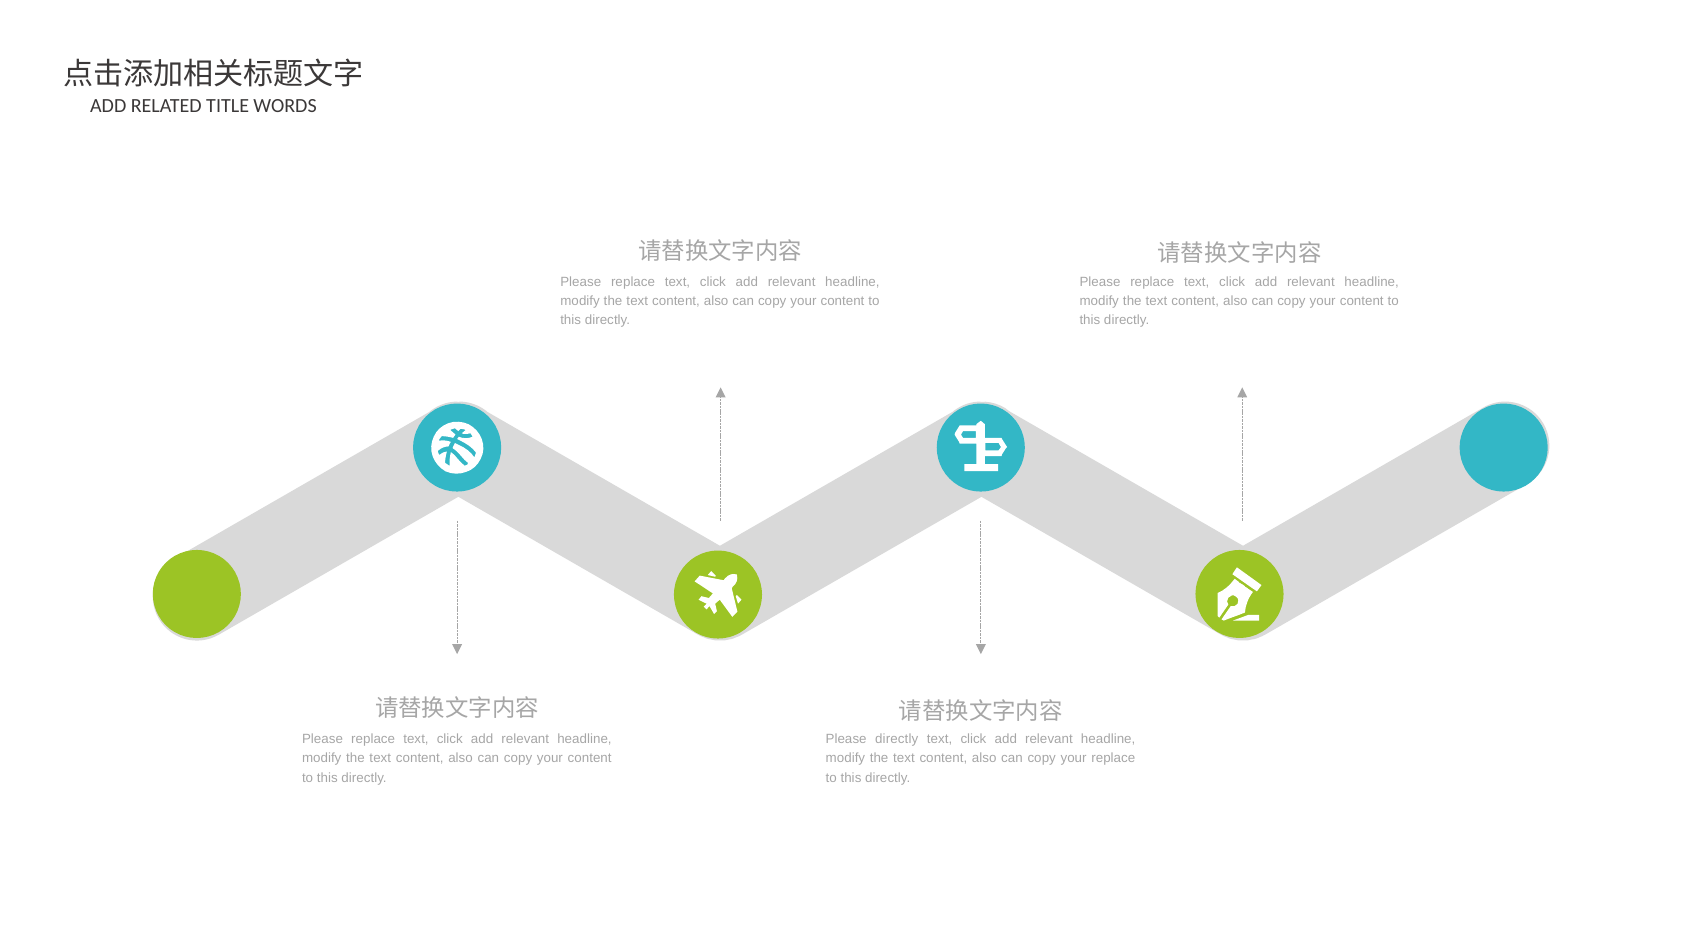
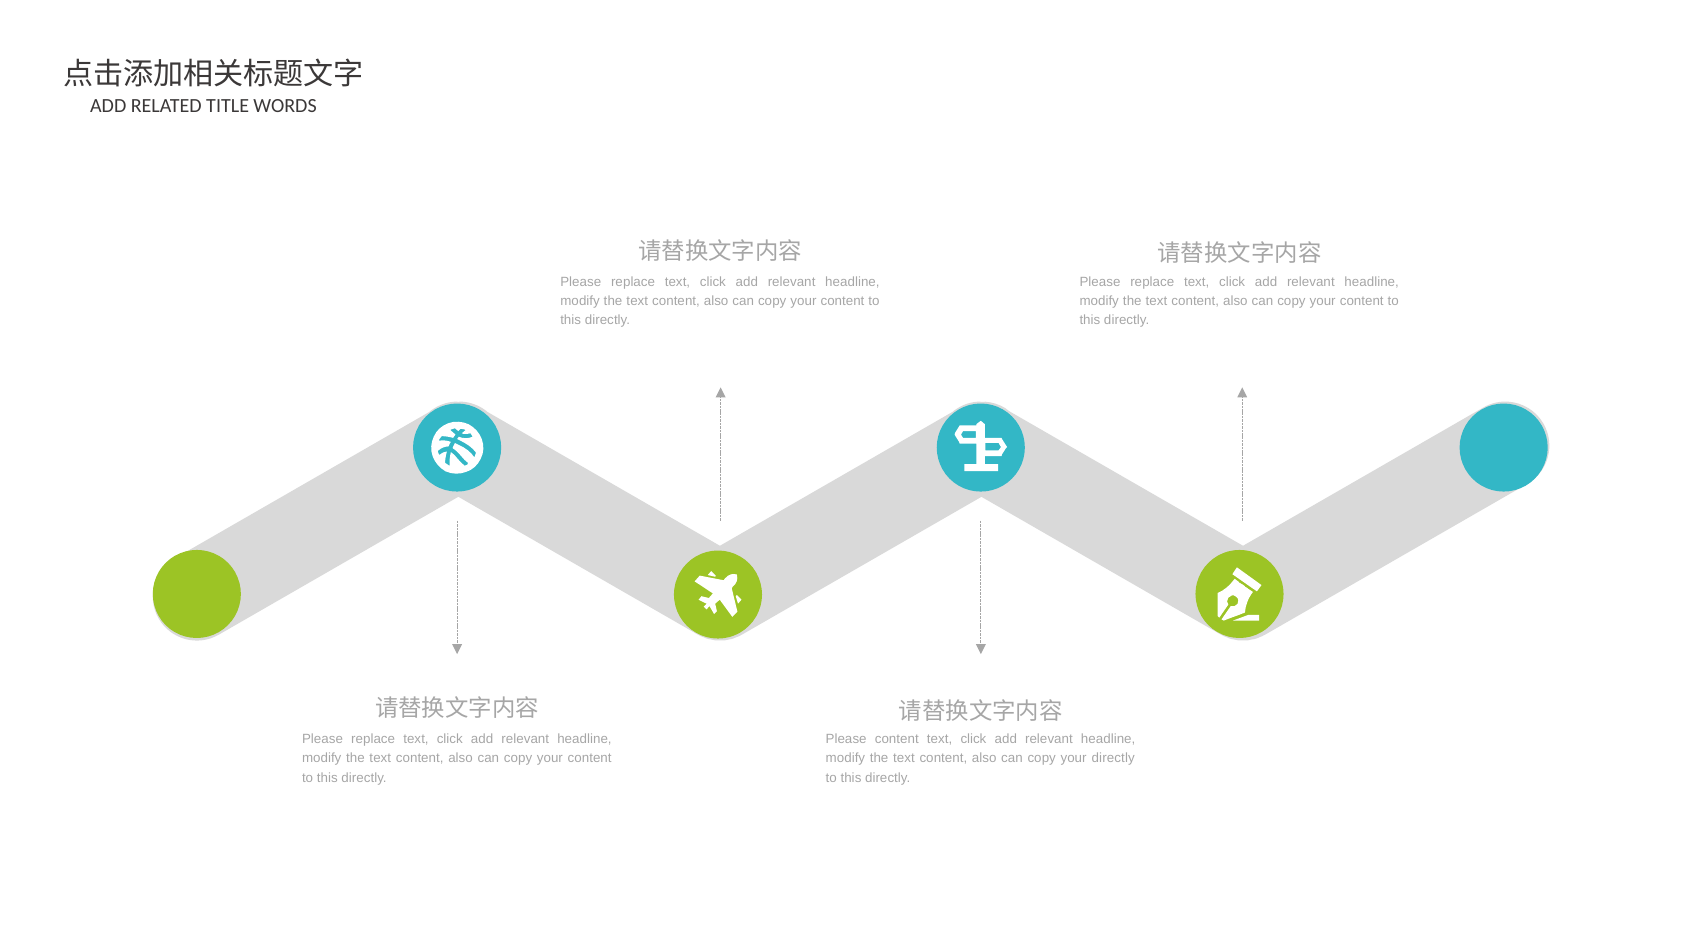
Please directly: directly -> content
your replace: replace -> directly
